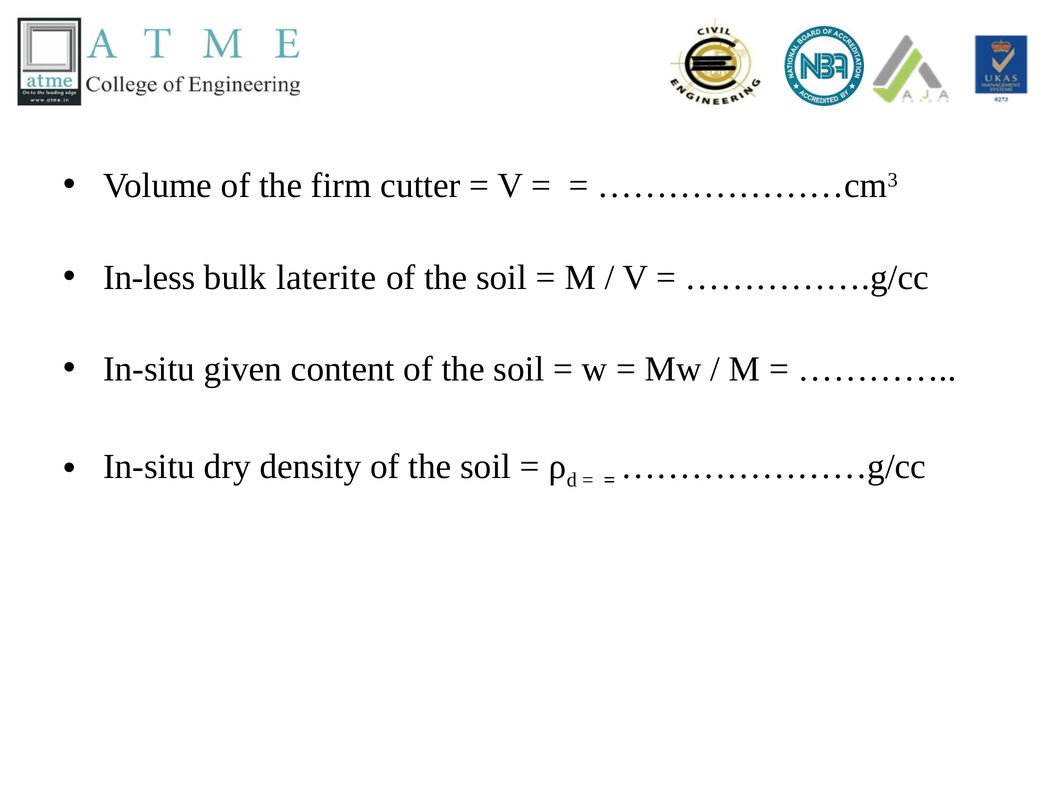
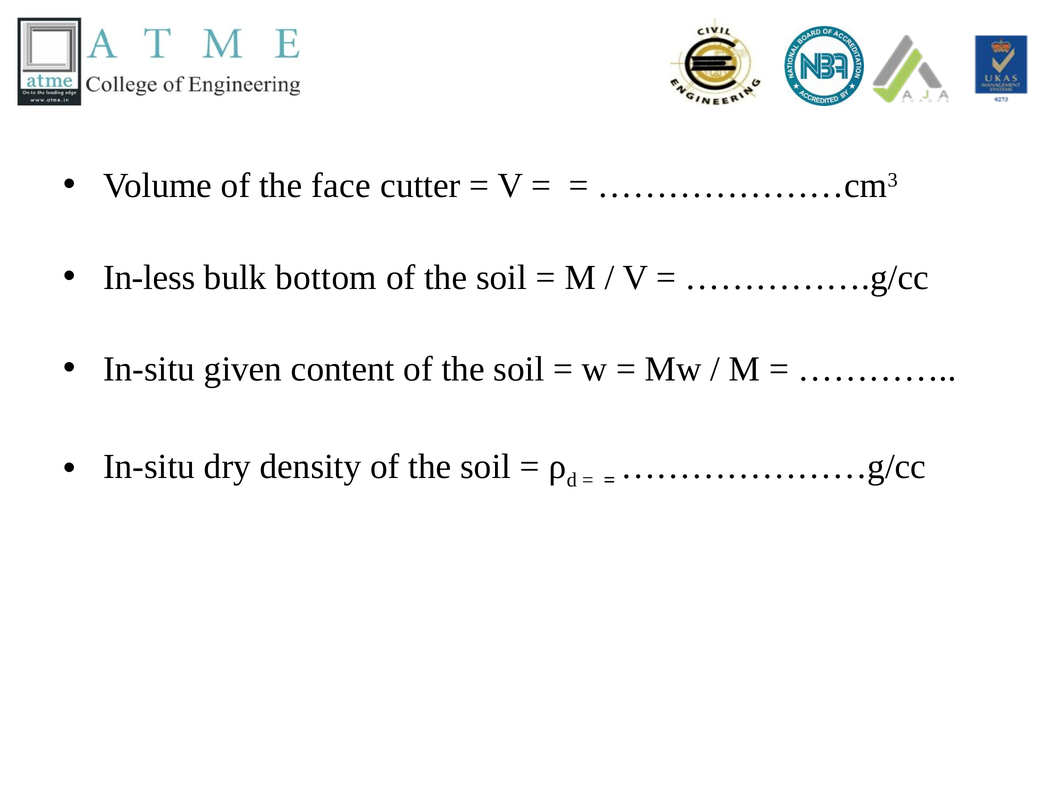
firm: firm -> face
laterite: laterite -> bottom
